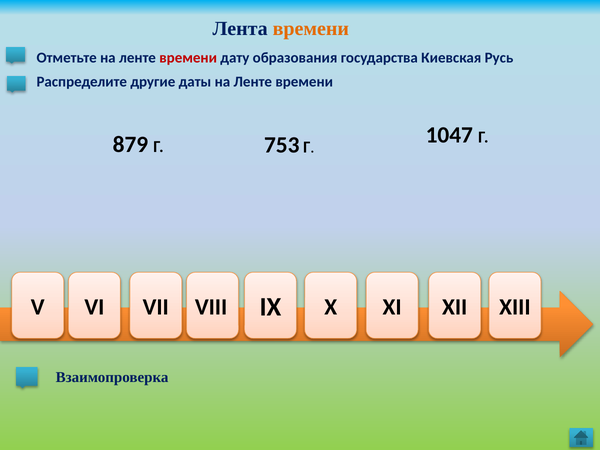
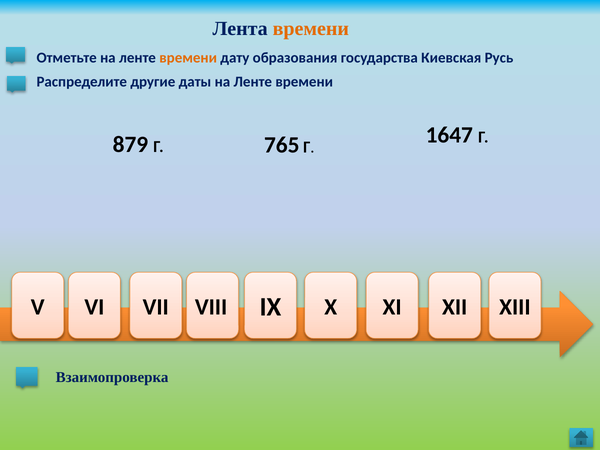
времени at (188, 58) colour: red -> orange
1047: 1047 -> 1647
753: 753 -> 765
